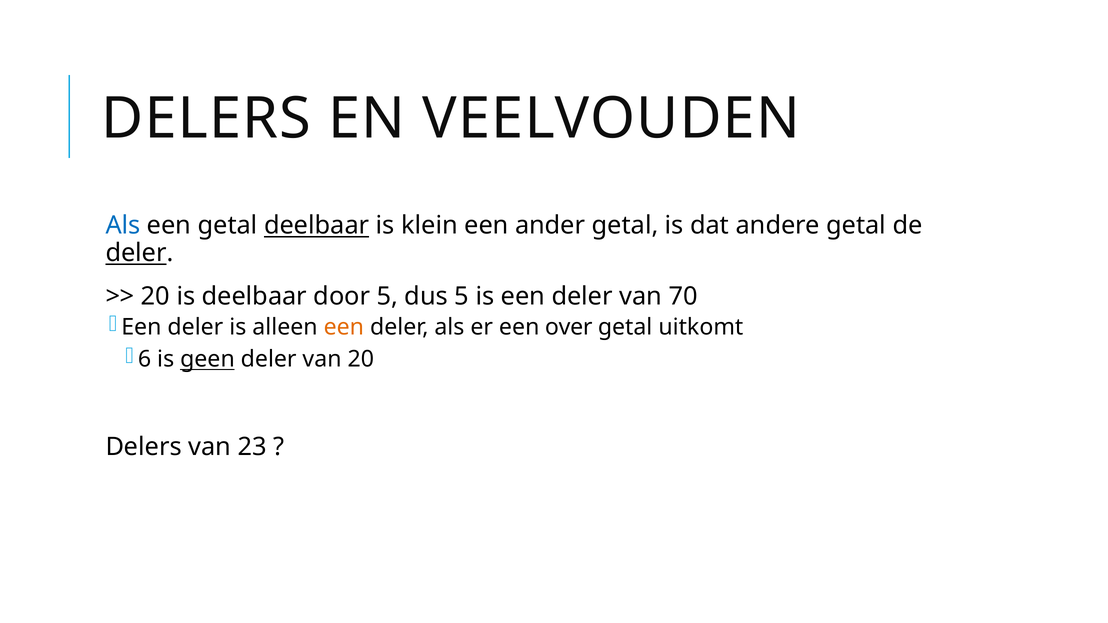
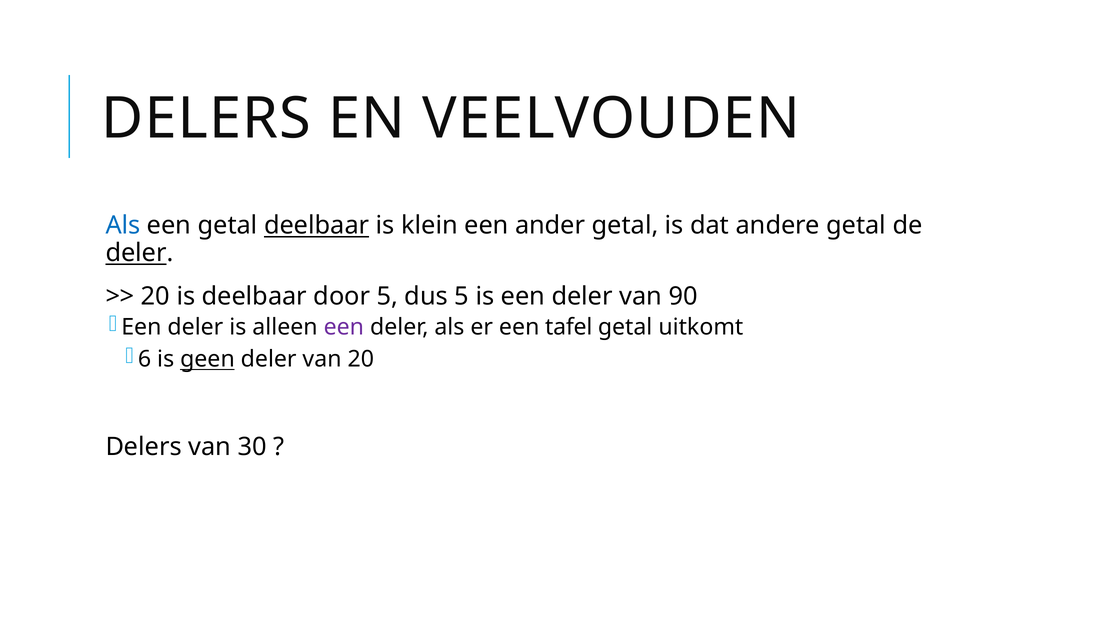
70: 70 -> 90
een at (344, 327) colour: orange -> purple
over: over -> tafel
23: 23 -> 30
